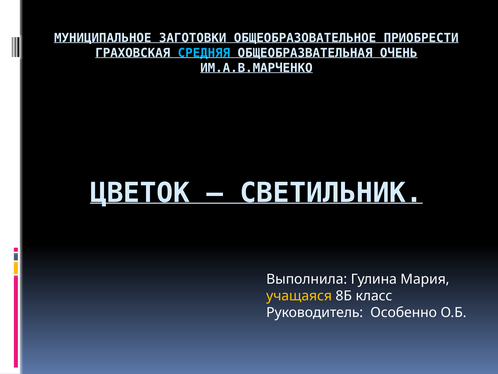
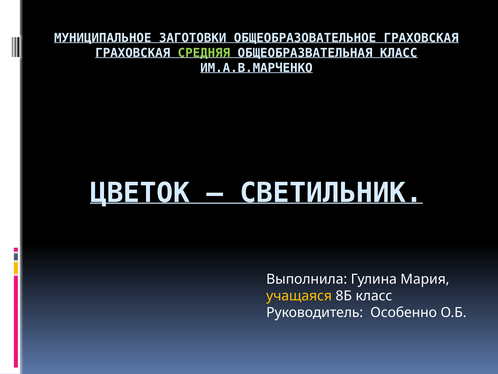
ОБЩЕОБРАЗОВАТЕЛЬНОЕ ПРИОБРЕСТИ: ПРИОБРЕСТИ -> ГРАХОВСКАЯ
СРЕДНЯЯ colour: light blue -> light green
ОБЩЕОБРАЗВАТЕЛЬНАЯ ОЧЕНЬ: ОЧЕНЬ -> КЛАСС
